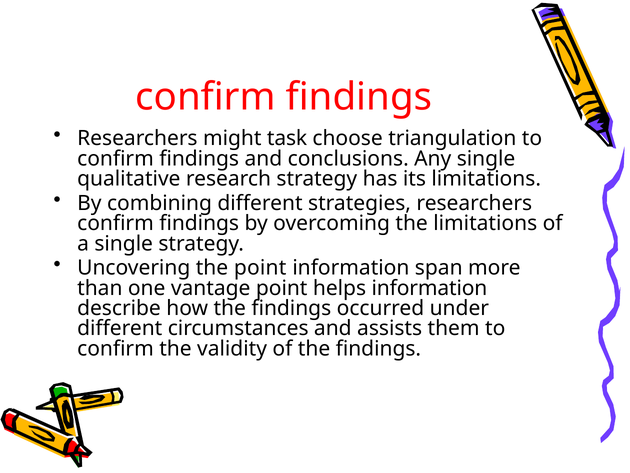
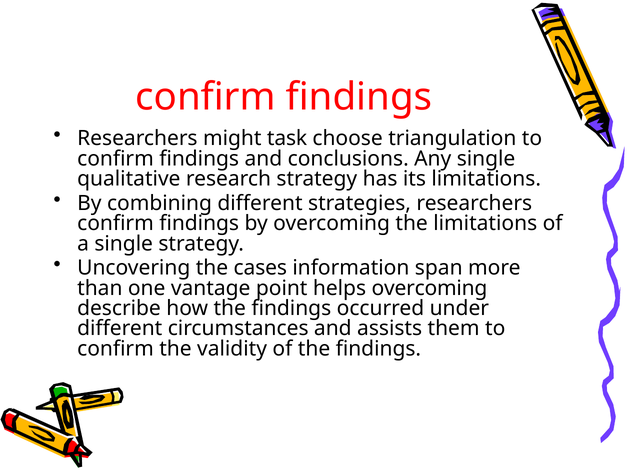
the point: point -> cases
helps information: information -> overcoming
